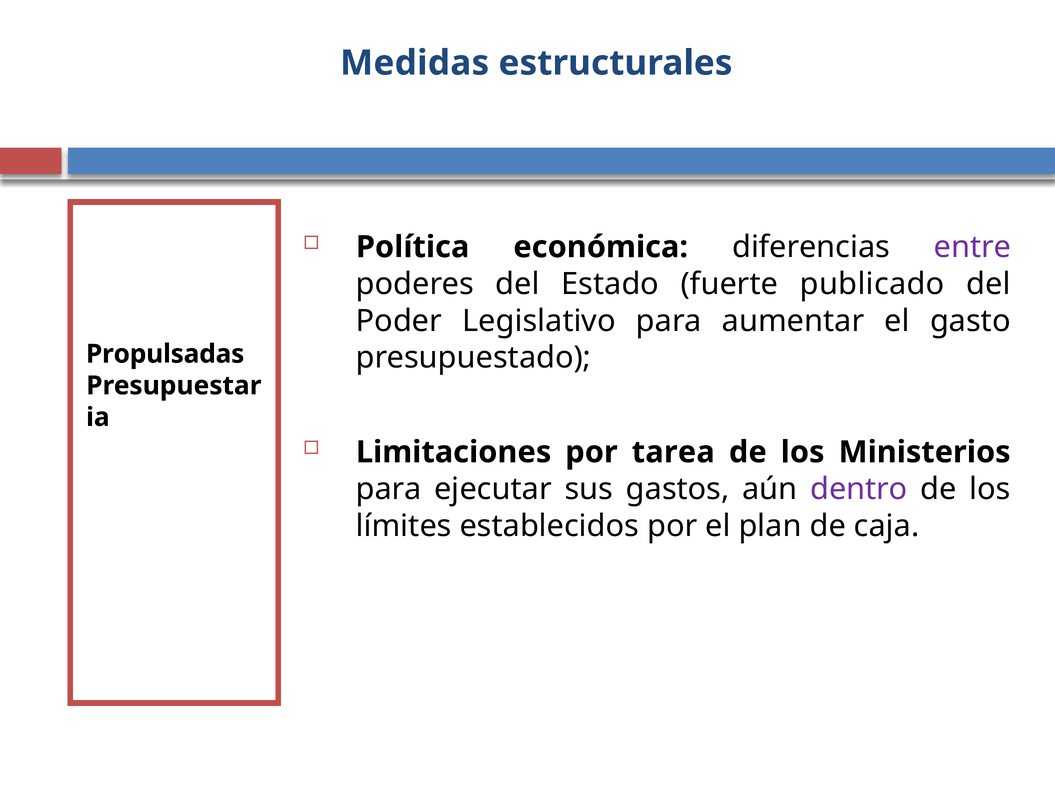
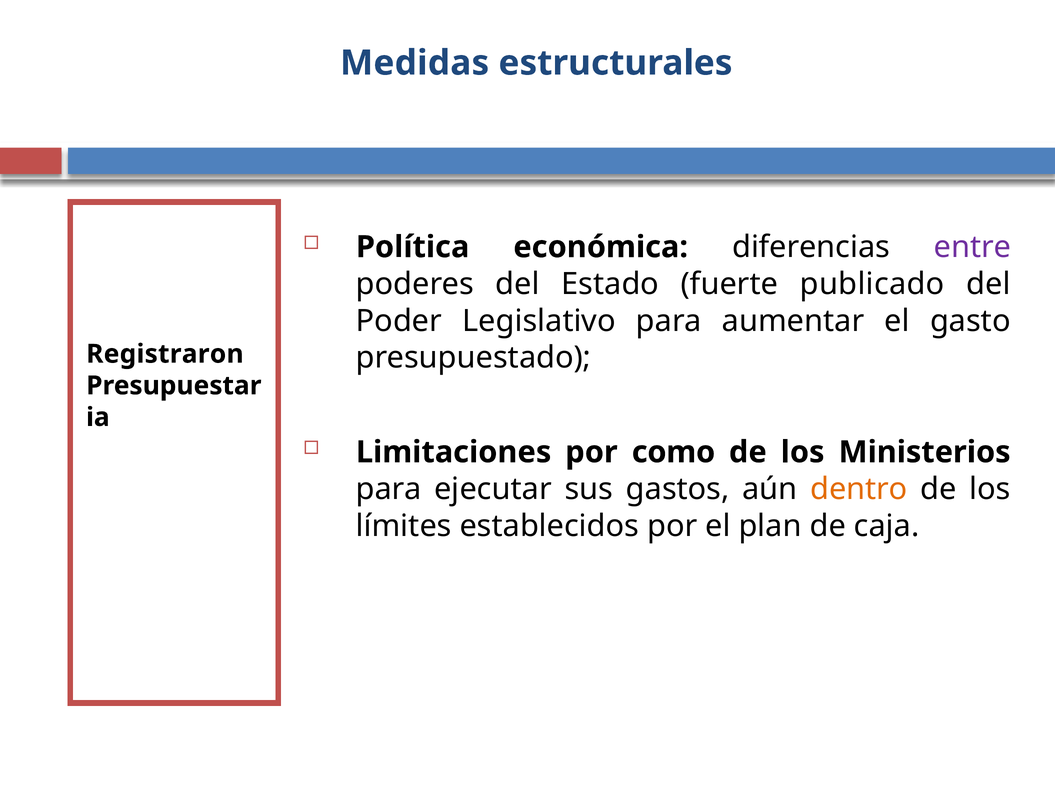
Propulsadas: Propulsadas -> Registraron
tarea: tarea -> como
dentro colour: purple -> orange
